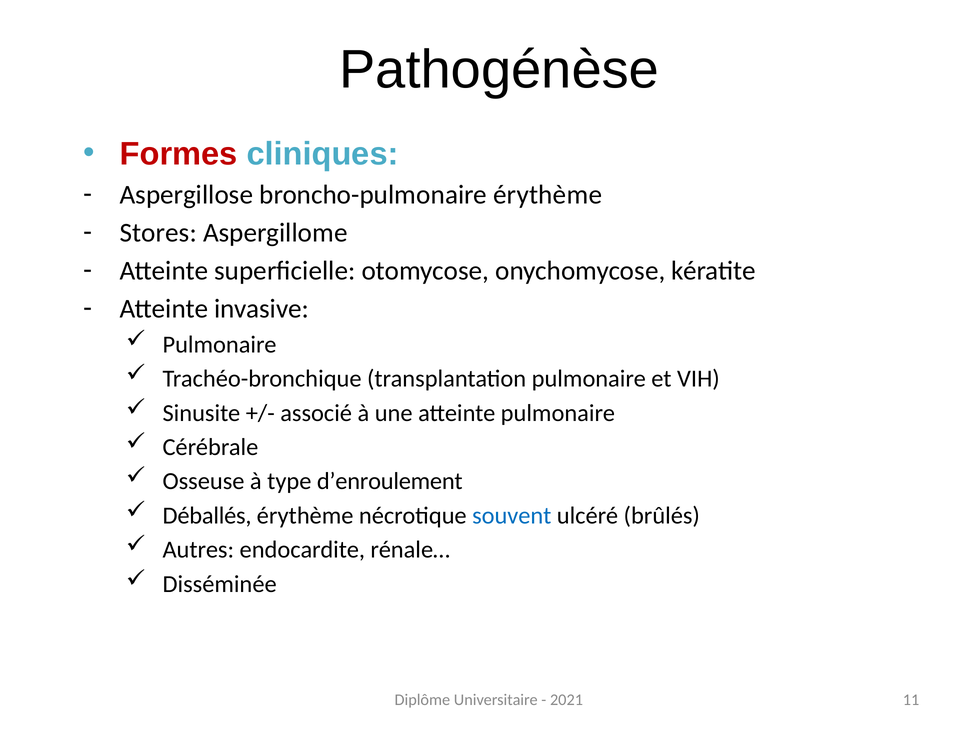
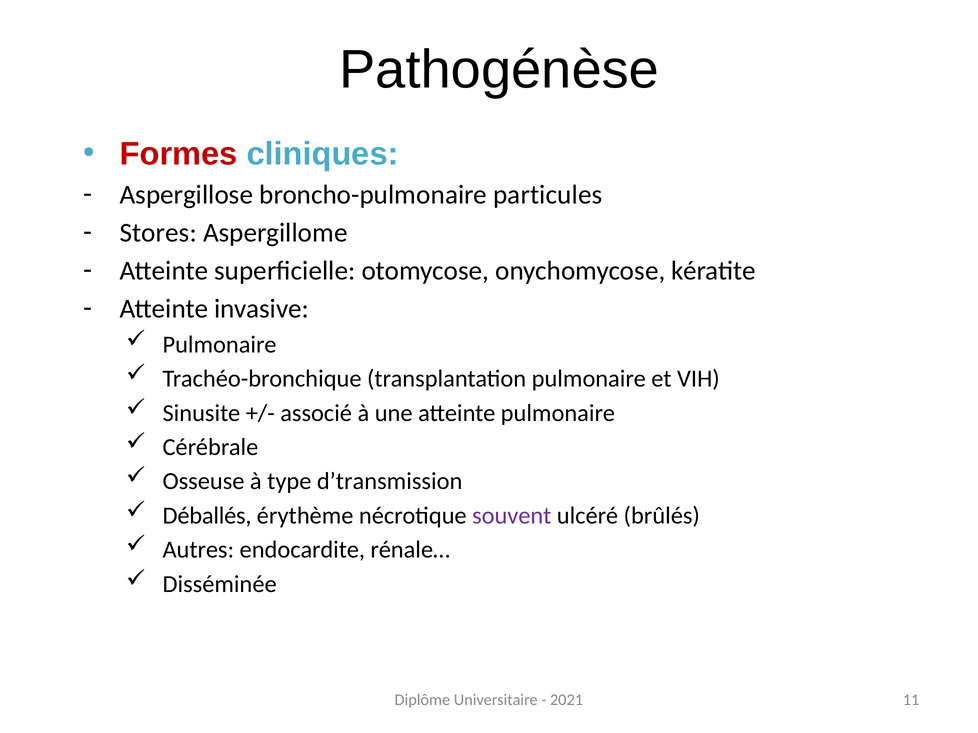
broncho-pulmonaire érythème: érythème -> particules
d’enroulement: d’enroulement -> d’transmission
souvent colour: blue -> purple
